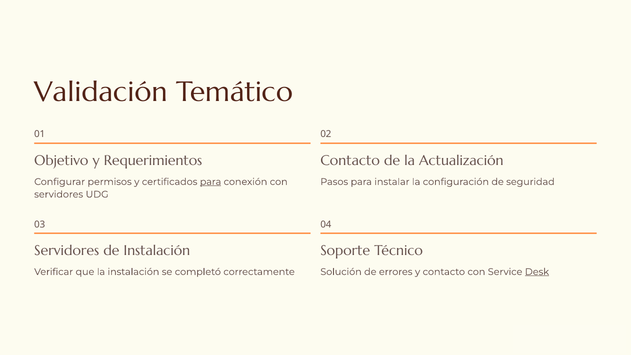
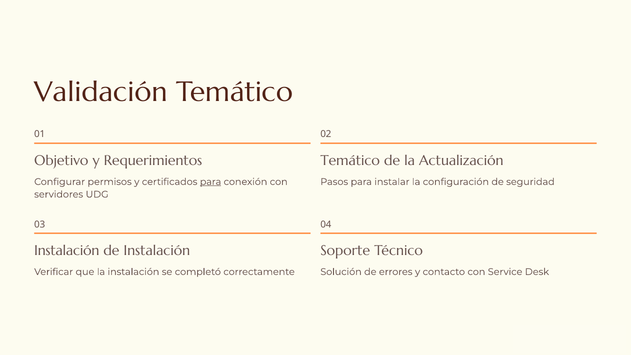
Contacto at (350, 161): Contacto -> Temático
Servidores at (67, 251): Servidores -> Instalación
Desk underline: present -> none
